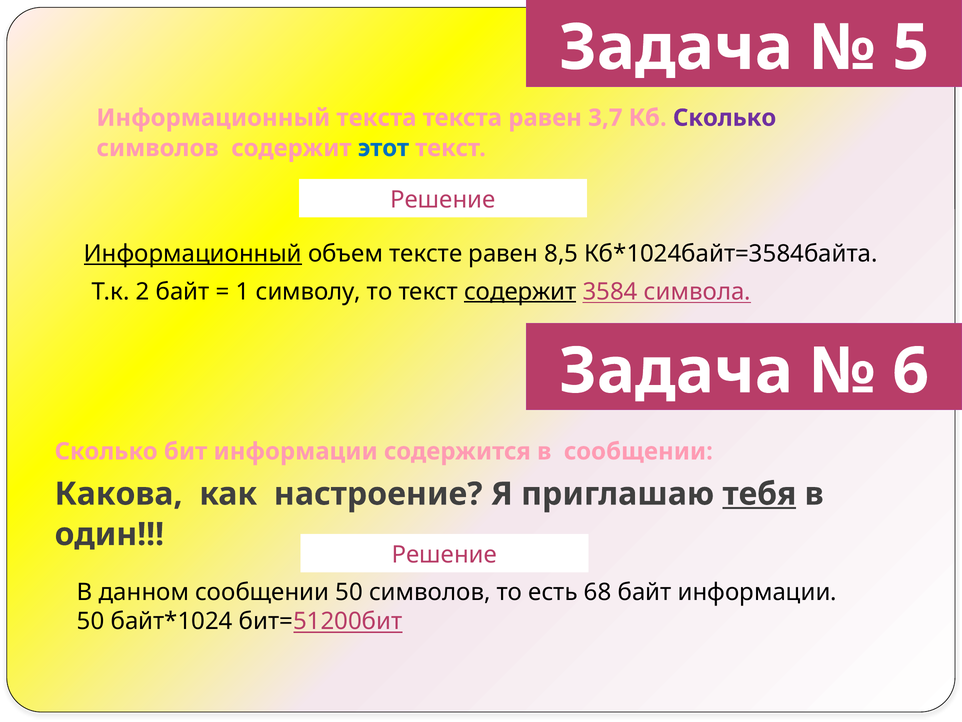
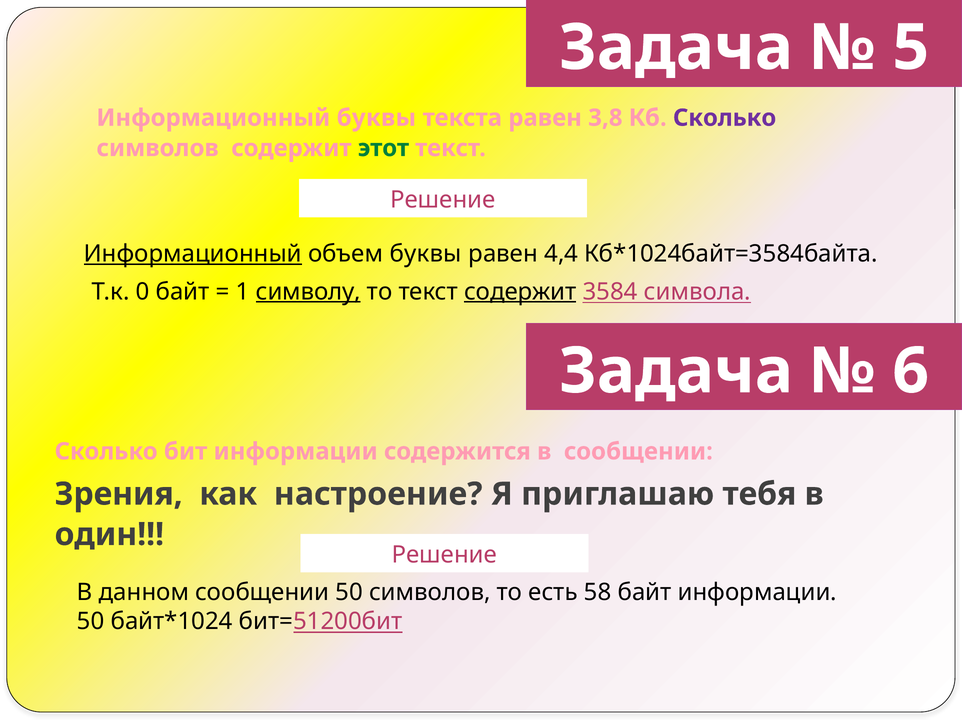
Информационный текста: текста -> буквы
3,7: 3,7 -> 3,8
этот colour: blue -> green
объем тексте: тексте -> буквы
8,5: 8,5 -> 4,4
2: 2 -> 0
символу underline: none -> present
Какова: Какова -> Зрения
тебя underline: present -> none
68: 68 -> 58
